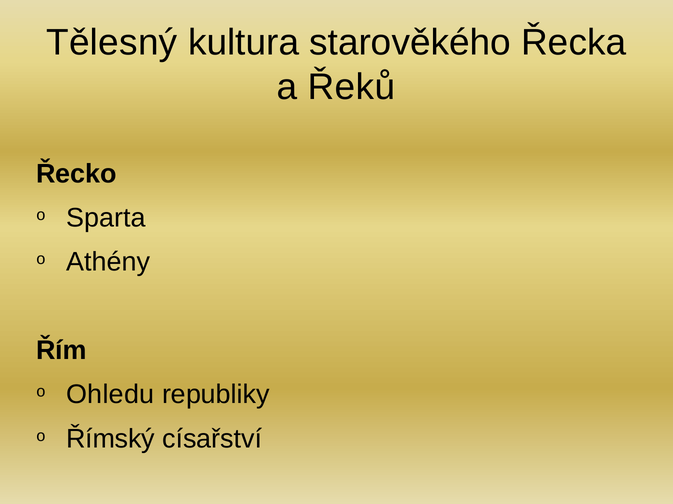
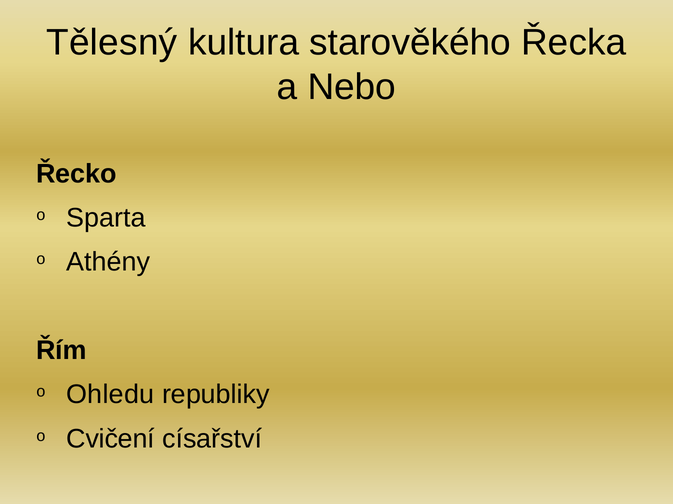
Řeků: Řeků -> Nebo
Římský: Římský -> Cvičení
